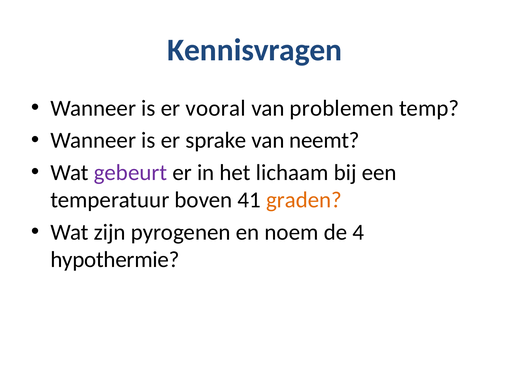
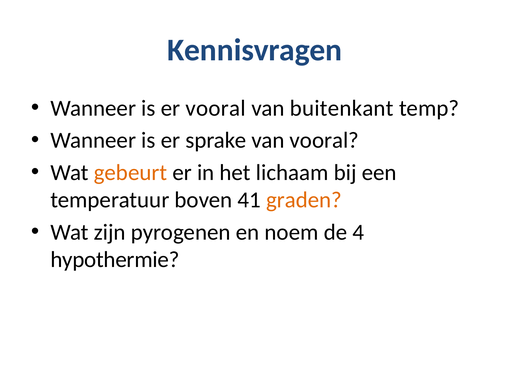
problemen: problemen -> buitenkant
van neemt: neemt -> vooral
gebeurt colour: purple -> orange
